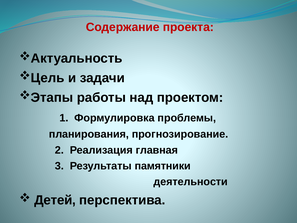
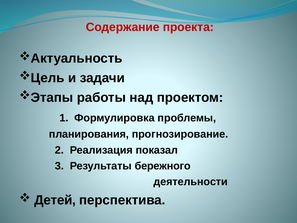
главная: главная -> показал
памятники: памятники -> бережного
